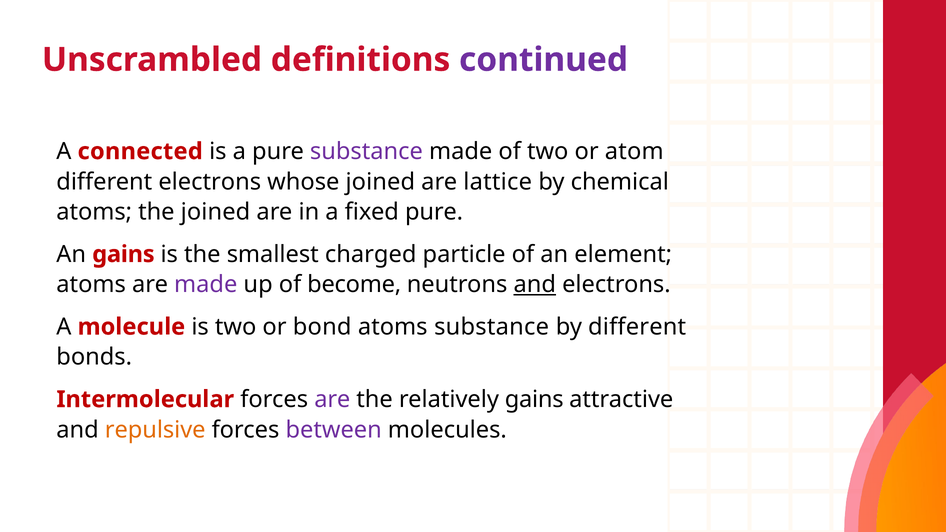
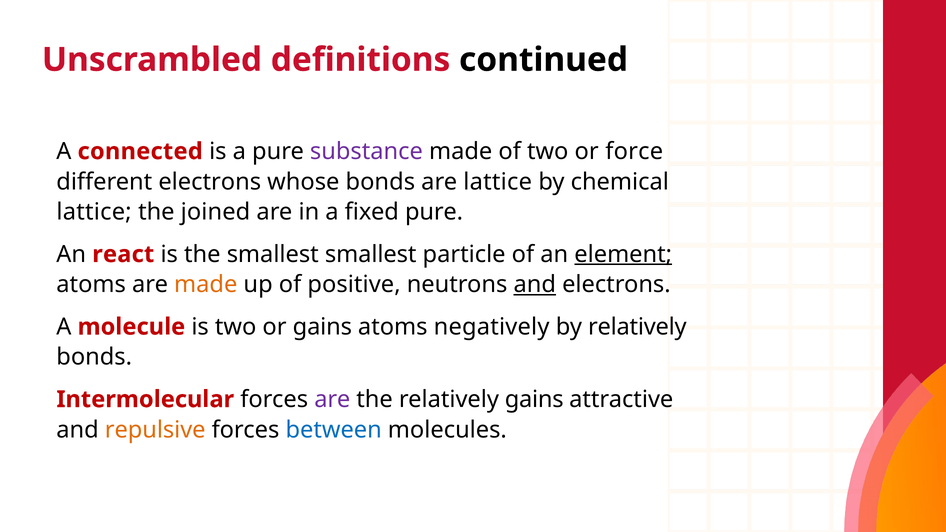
continued colour: purple -> black
atom: atom -> force
whose joined: joined -> bonds
atoms at (94, 212): atoms -> lattice
An gains: gains -> react
smallest charged: charged -> smallest
element underline: none -> present
made at (206, 285) colour: purple -> orange
become: become -> positive
or bond: bond -> gains
atoms substance: substance -> negatively
by different: different -> relatively
between colour: purple -> blue
